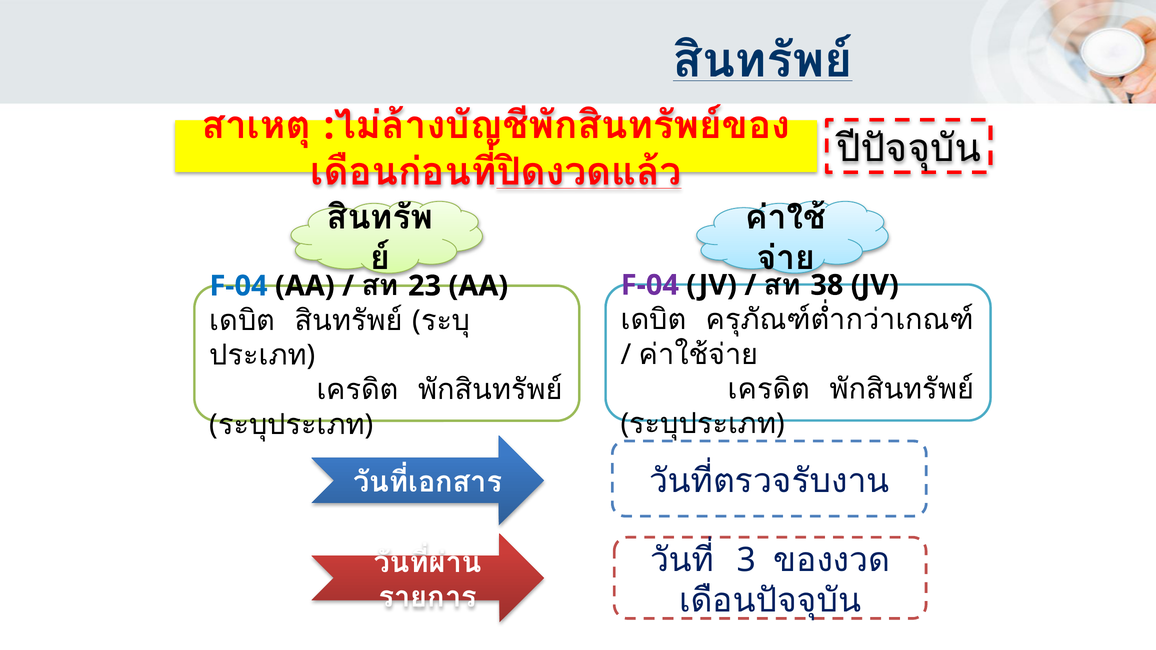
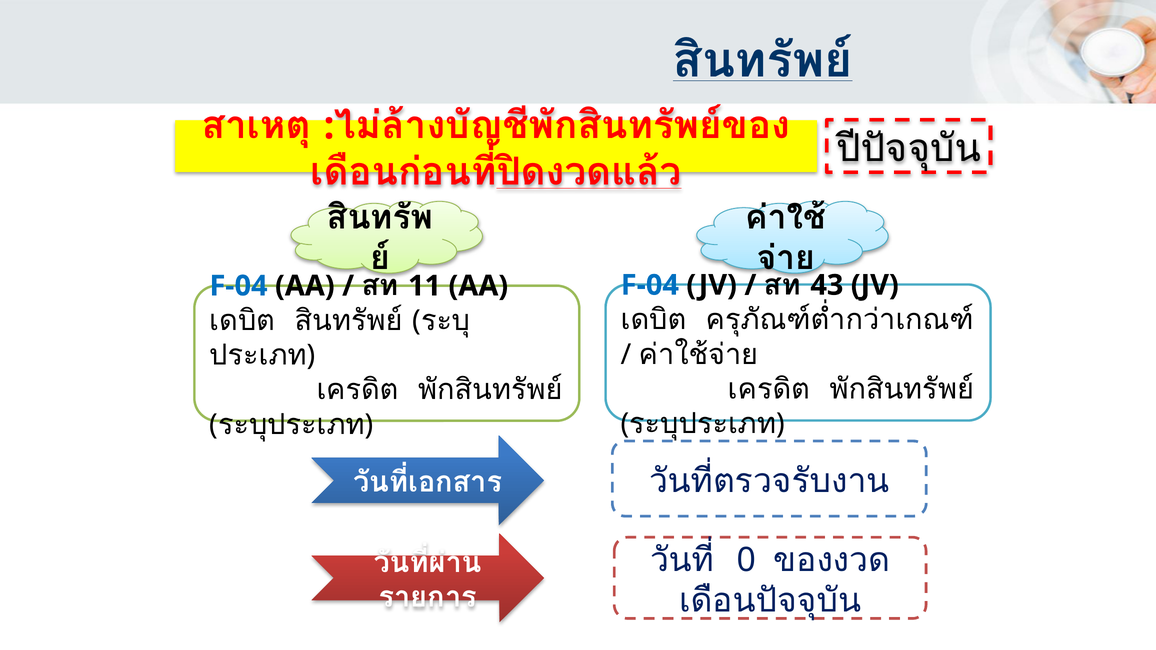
F-04 at (650, 285) colour: purple -> blue
38: 38 -> 43
23: 23 -> 11
3: 3 -> 0
